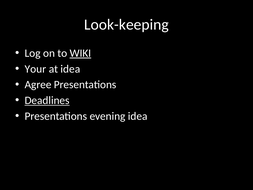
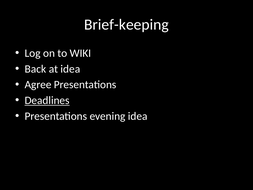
Look-keeping: Look-keeping -> Brief-keeping
WIKI underline: present -> none
Your: Your -> Back
